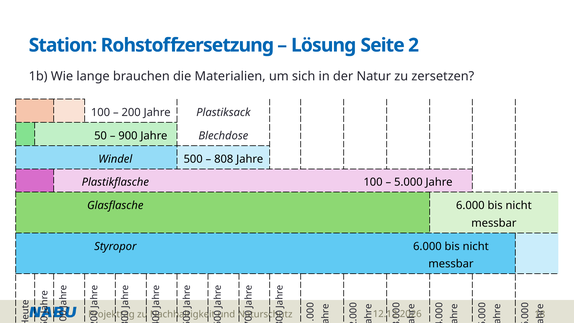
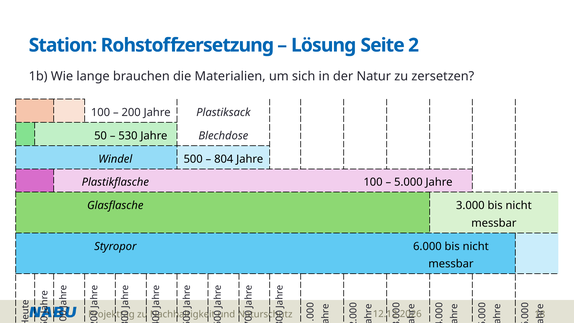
900: 900 -> 530
808: 808 -> 804
Glasflasche 6.000: 6.000 -> 3.000
